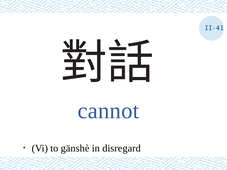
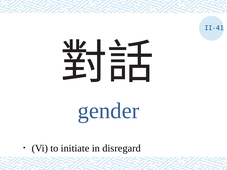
cannot: cannot -> gender
gānshè: gānshè -> initiate
